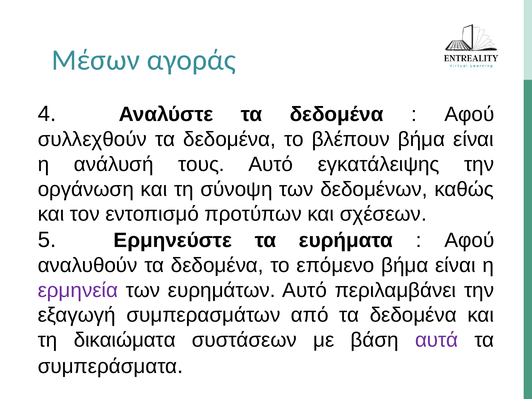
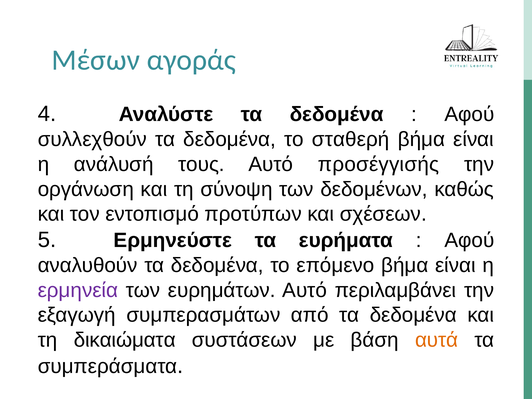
βλέπουν: βλέπουν -> σταθερή
εγκατάλειψης: εγκατάλειψης -> προσέγγισής
αυτά colour: purple -> orange
